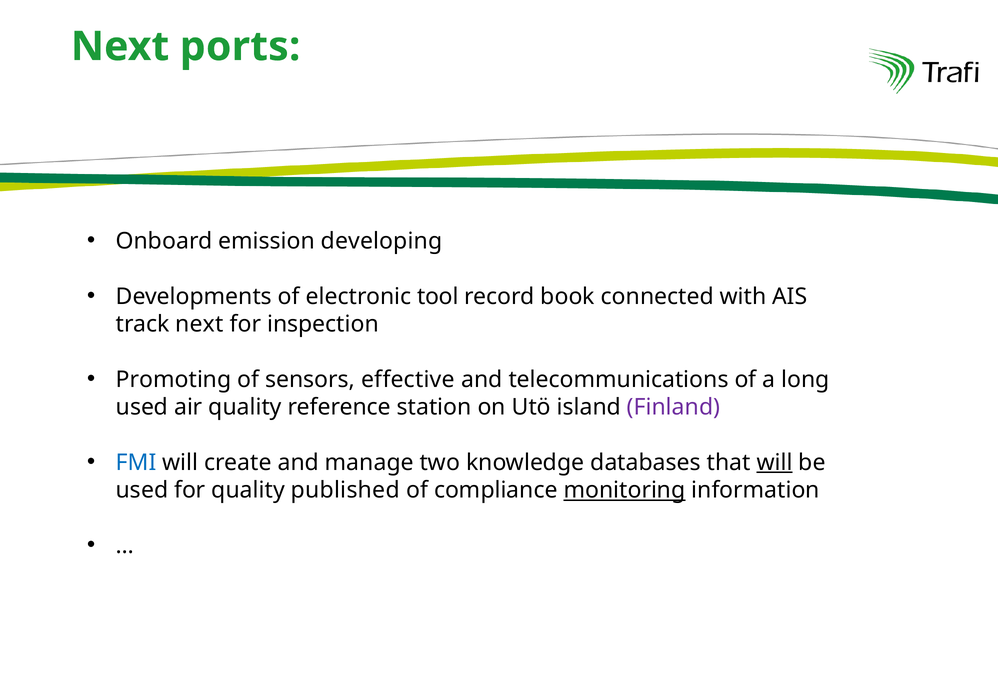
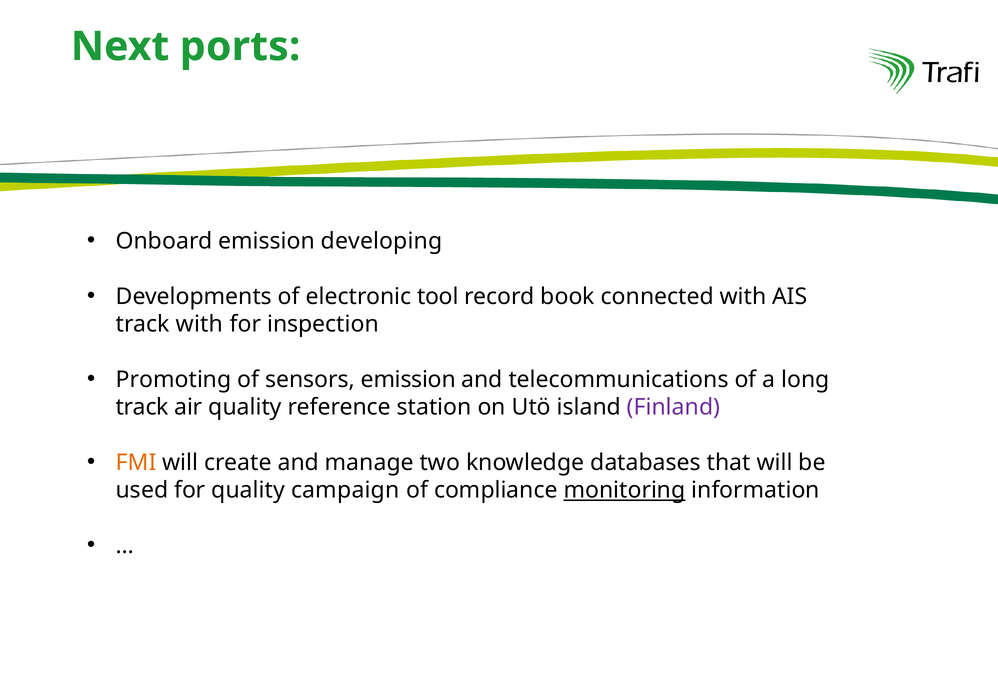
track next: next -> with
sensors effective: effective -> emission
used at (142, 407): used -> track
FMI colour: blue -> orange
will at (774, 462) underline: present -> none
published: published -> campaign
